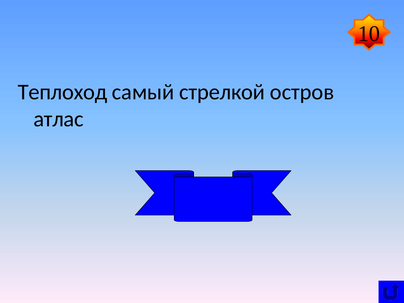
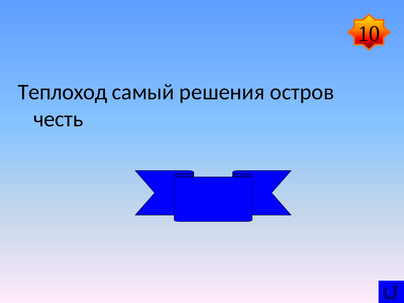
стрелкой: стрелкой -> решения
атлас: атлас -> честь
